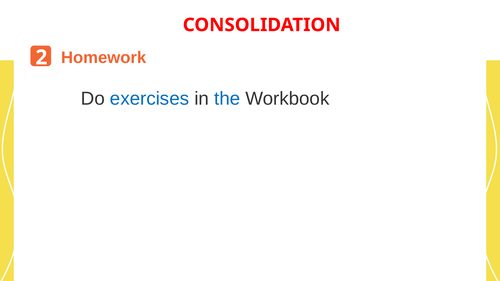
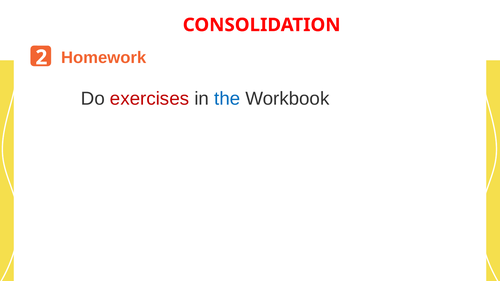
exercises colour: blue -> red
